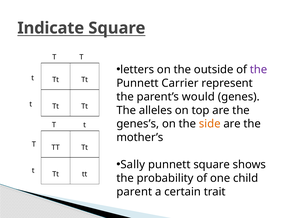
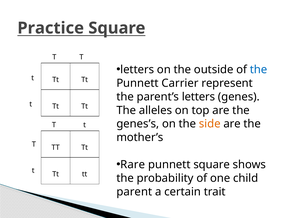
Indicate: Indicate -> Practice
the at (259, 69) colour: purple -> blue
parent’s would: would -> letters
Sally: Sally -> Rare
